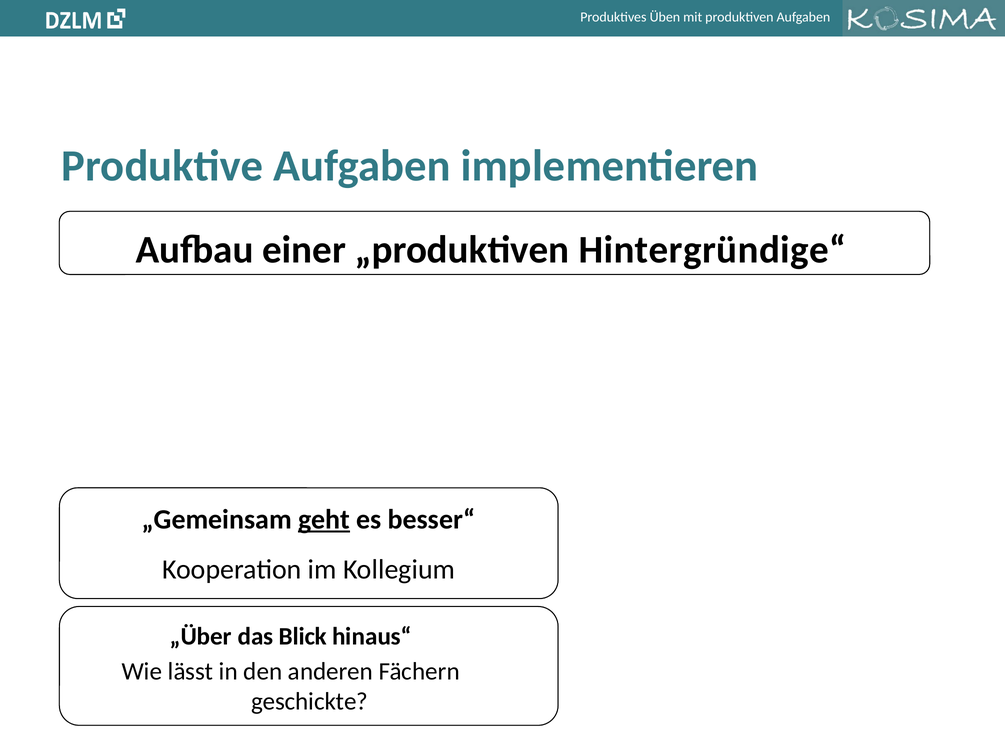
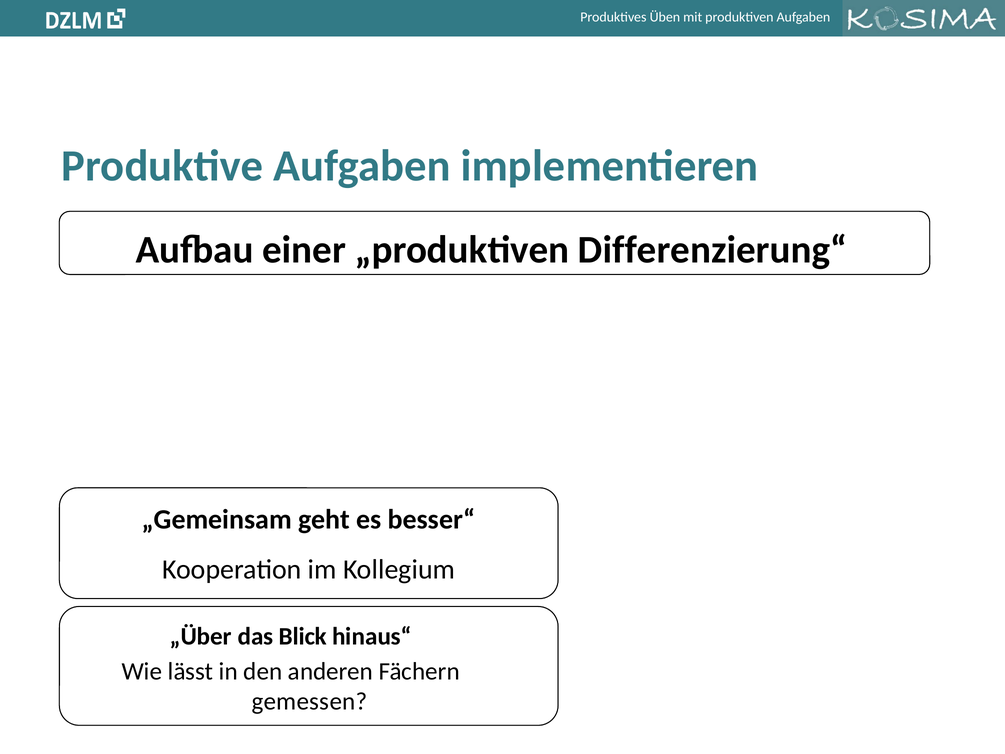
Hintergründige“: Hintergründige“ -> Differenzierung“
geht underline: present -> none
geschickte: geschickte -> gemessen
